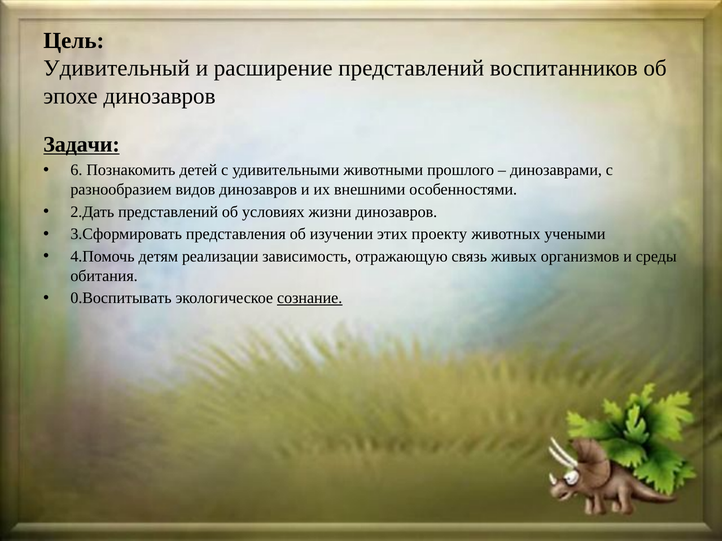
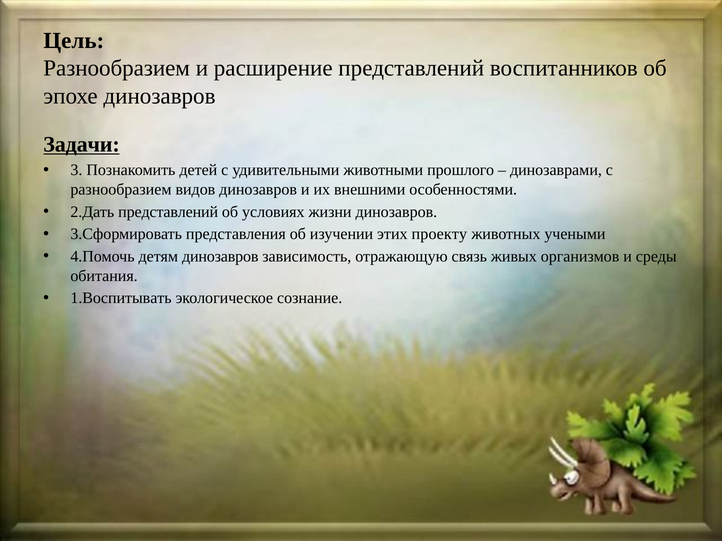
Удивительный at (117, 68): Удивительный -> Разнообразием
6: 6 -> 3
детям реализации: реализации -> динозавров
0.Воспитывать: 0.Воспитывать -> 1.Воспитывать
сознание underline: present -> none
